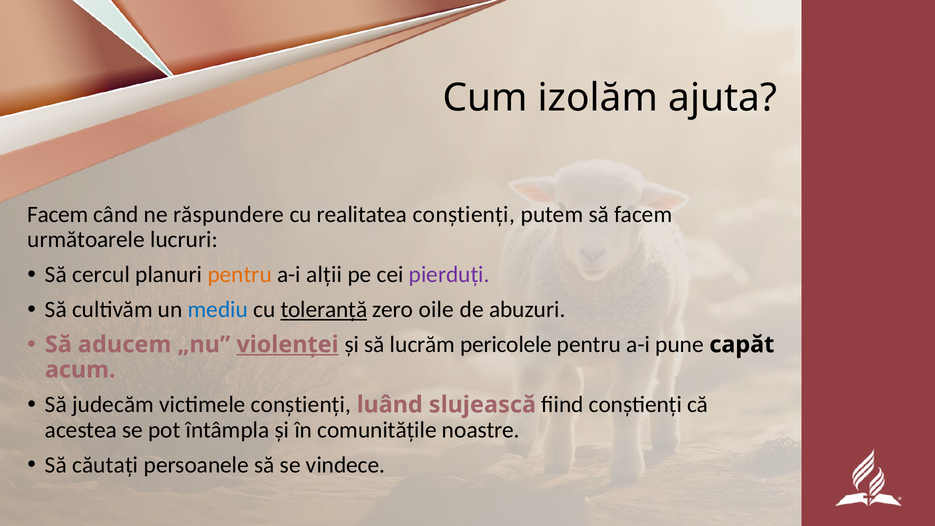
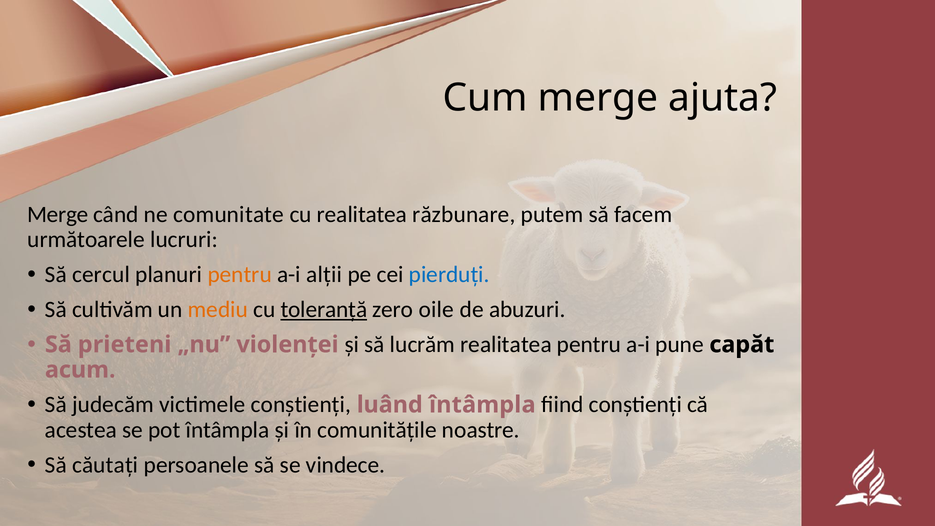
Cum izolăm: izolăm -> merge
Facem at (58, 214): Facem -> Merge
răspundere: răspundere -> comunitate
realitatea conștienți: conștienți -> răzbunare
pierduți colour: purple -> blue
mediu colour: blue -> orange
aducem: aducem -> prieteni
violenței underline: present -> none
lucrăm pericolele: pericolele -> realitatea
luând slujească: slujească -> întâmpla
